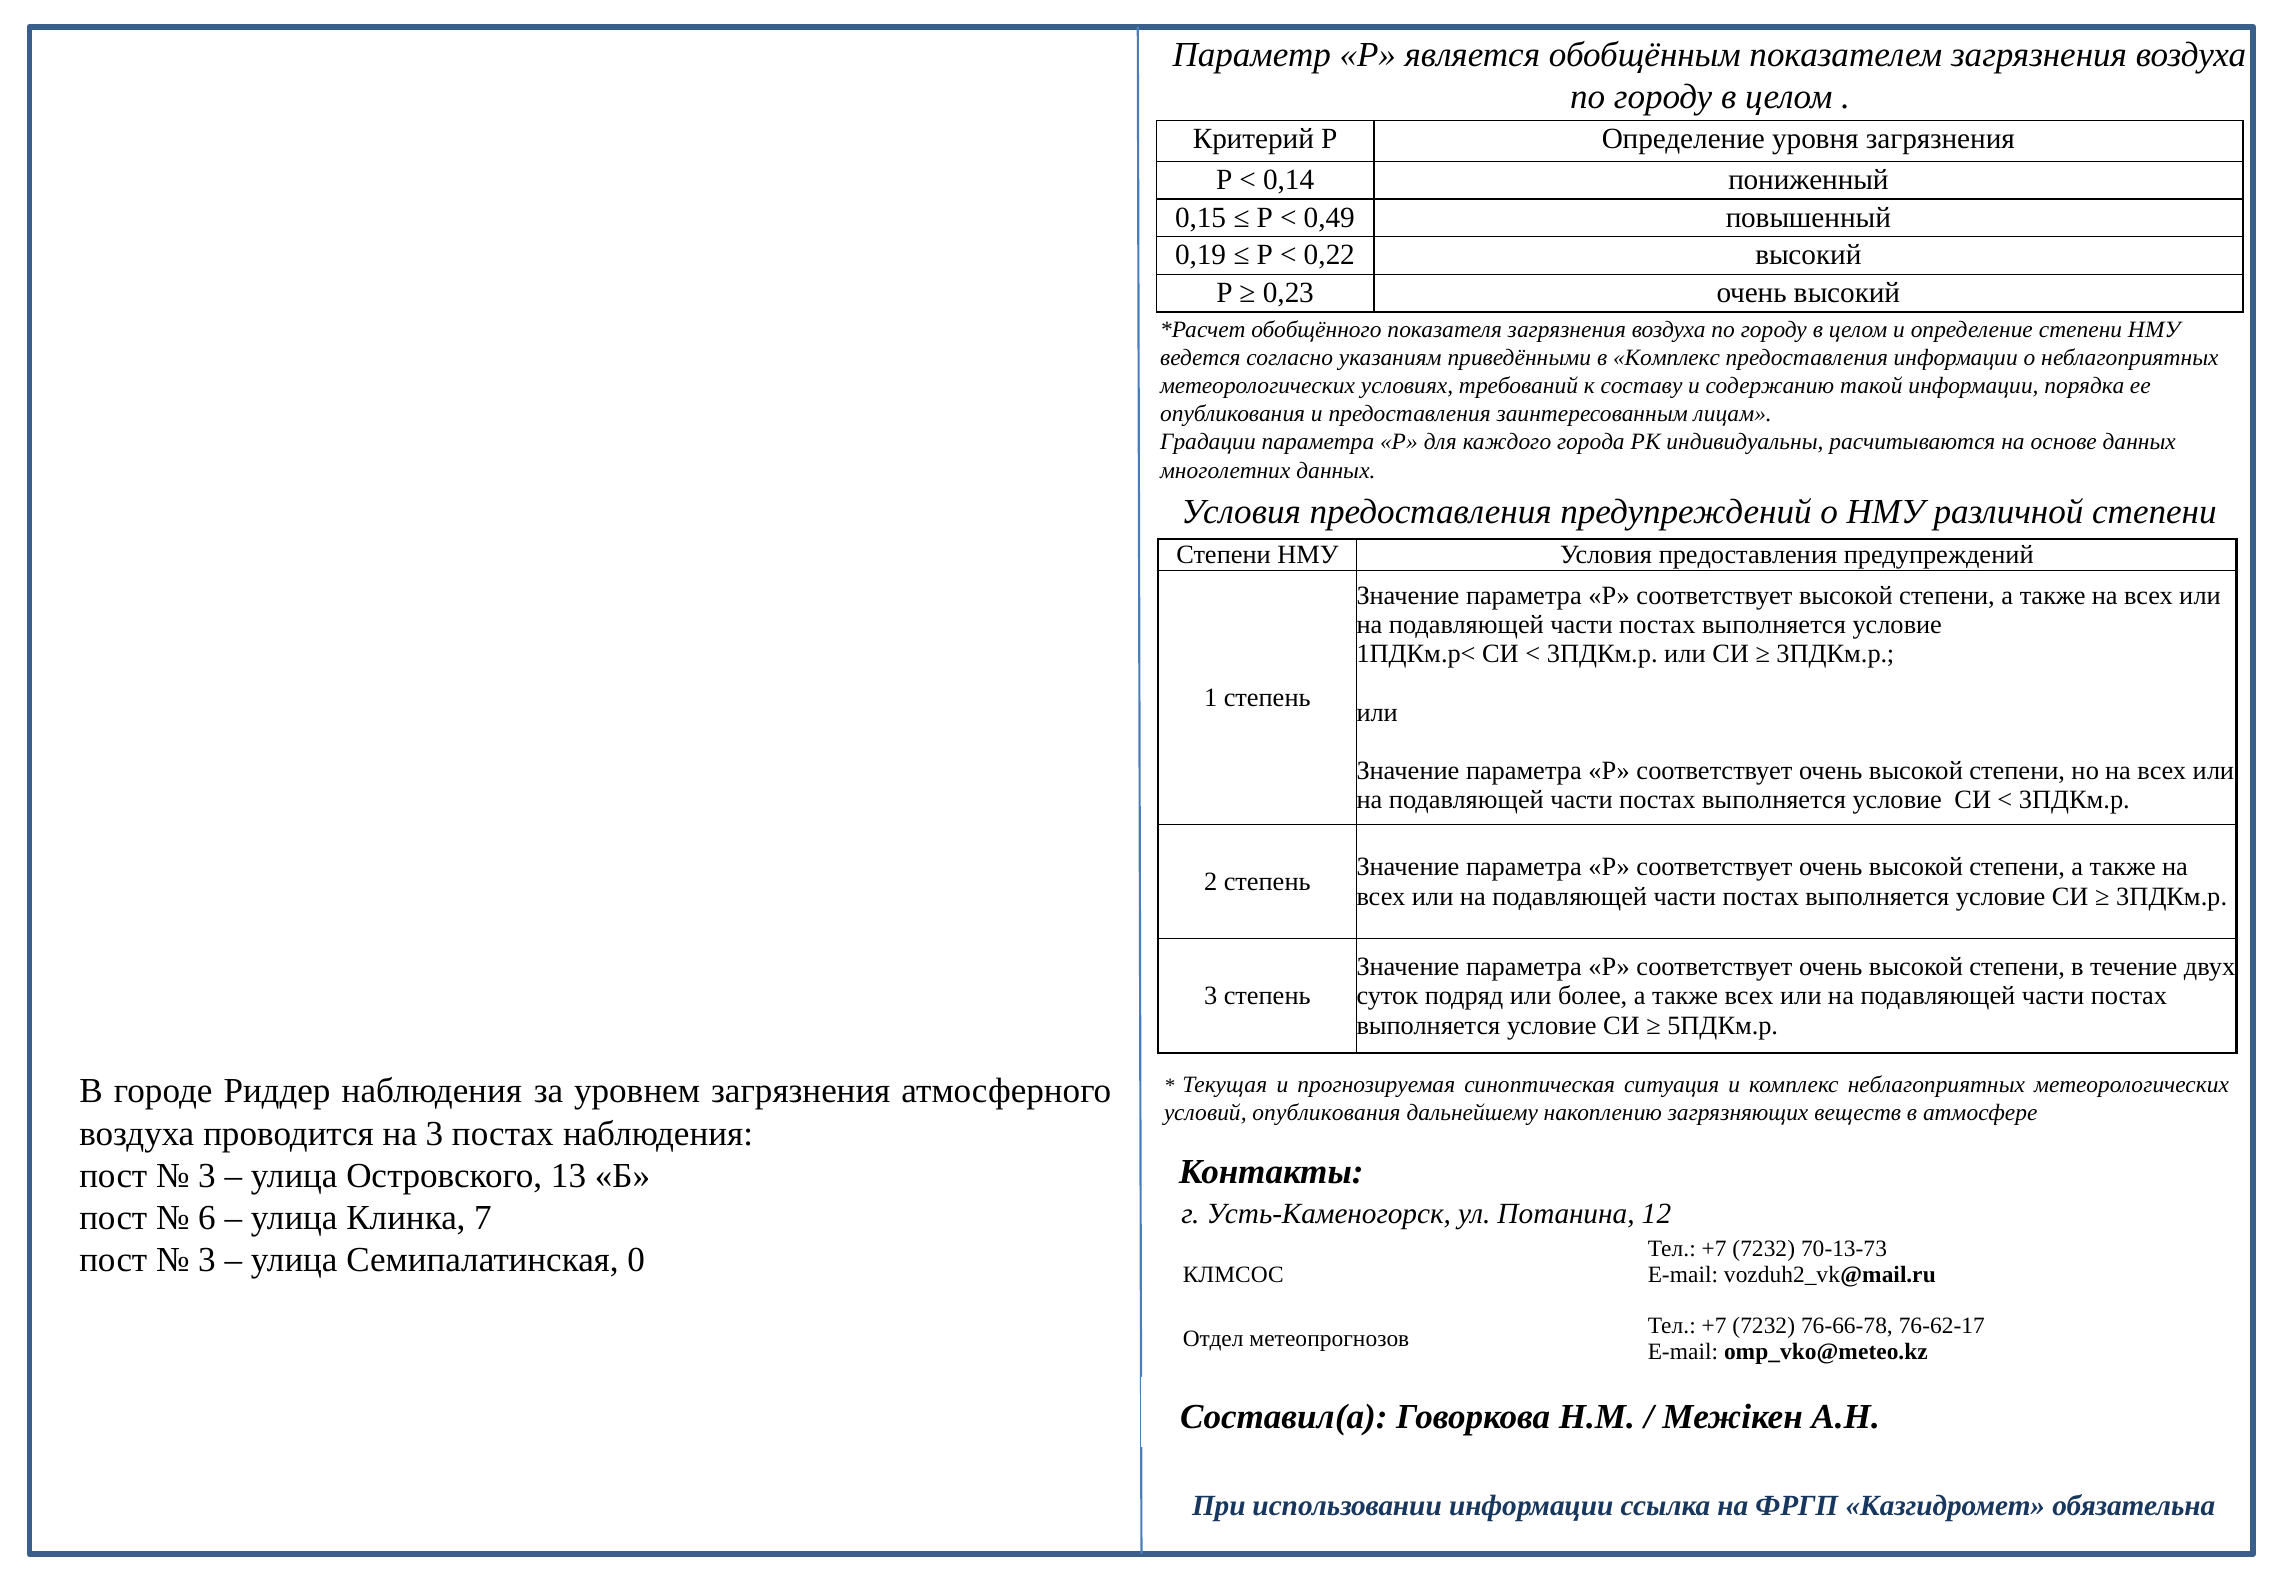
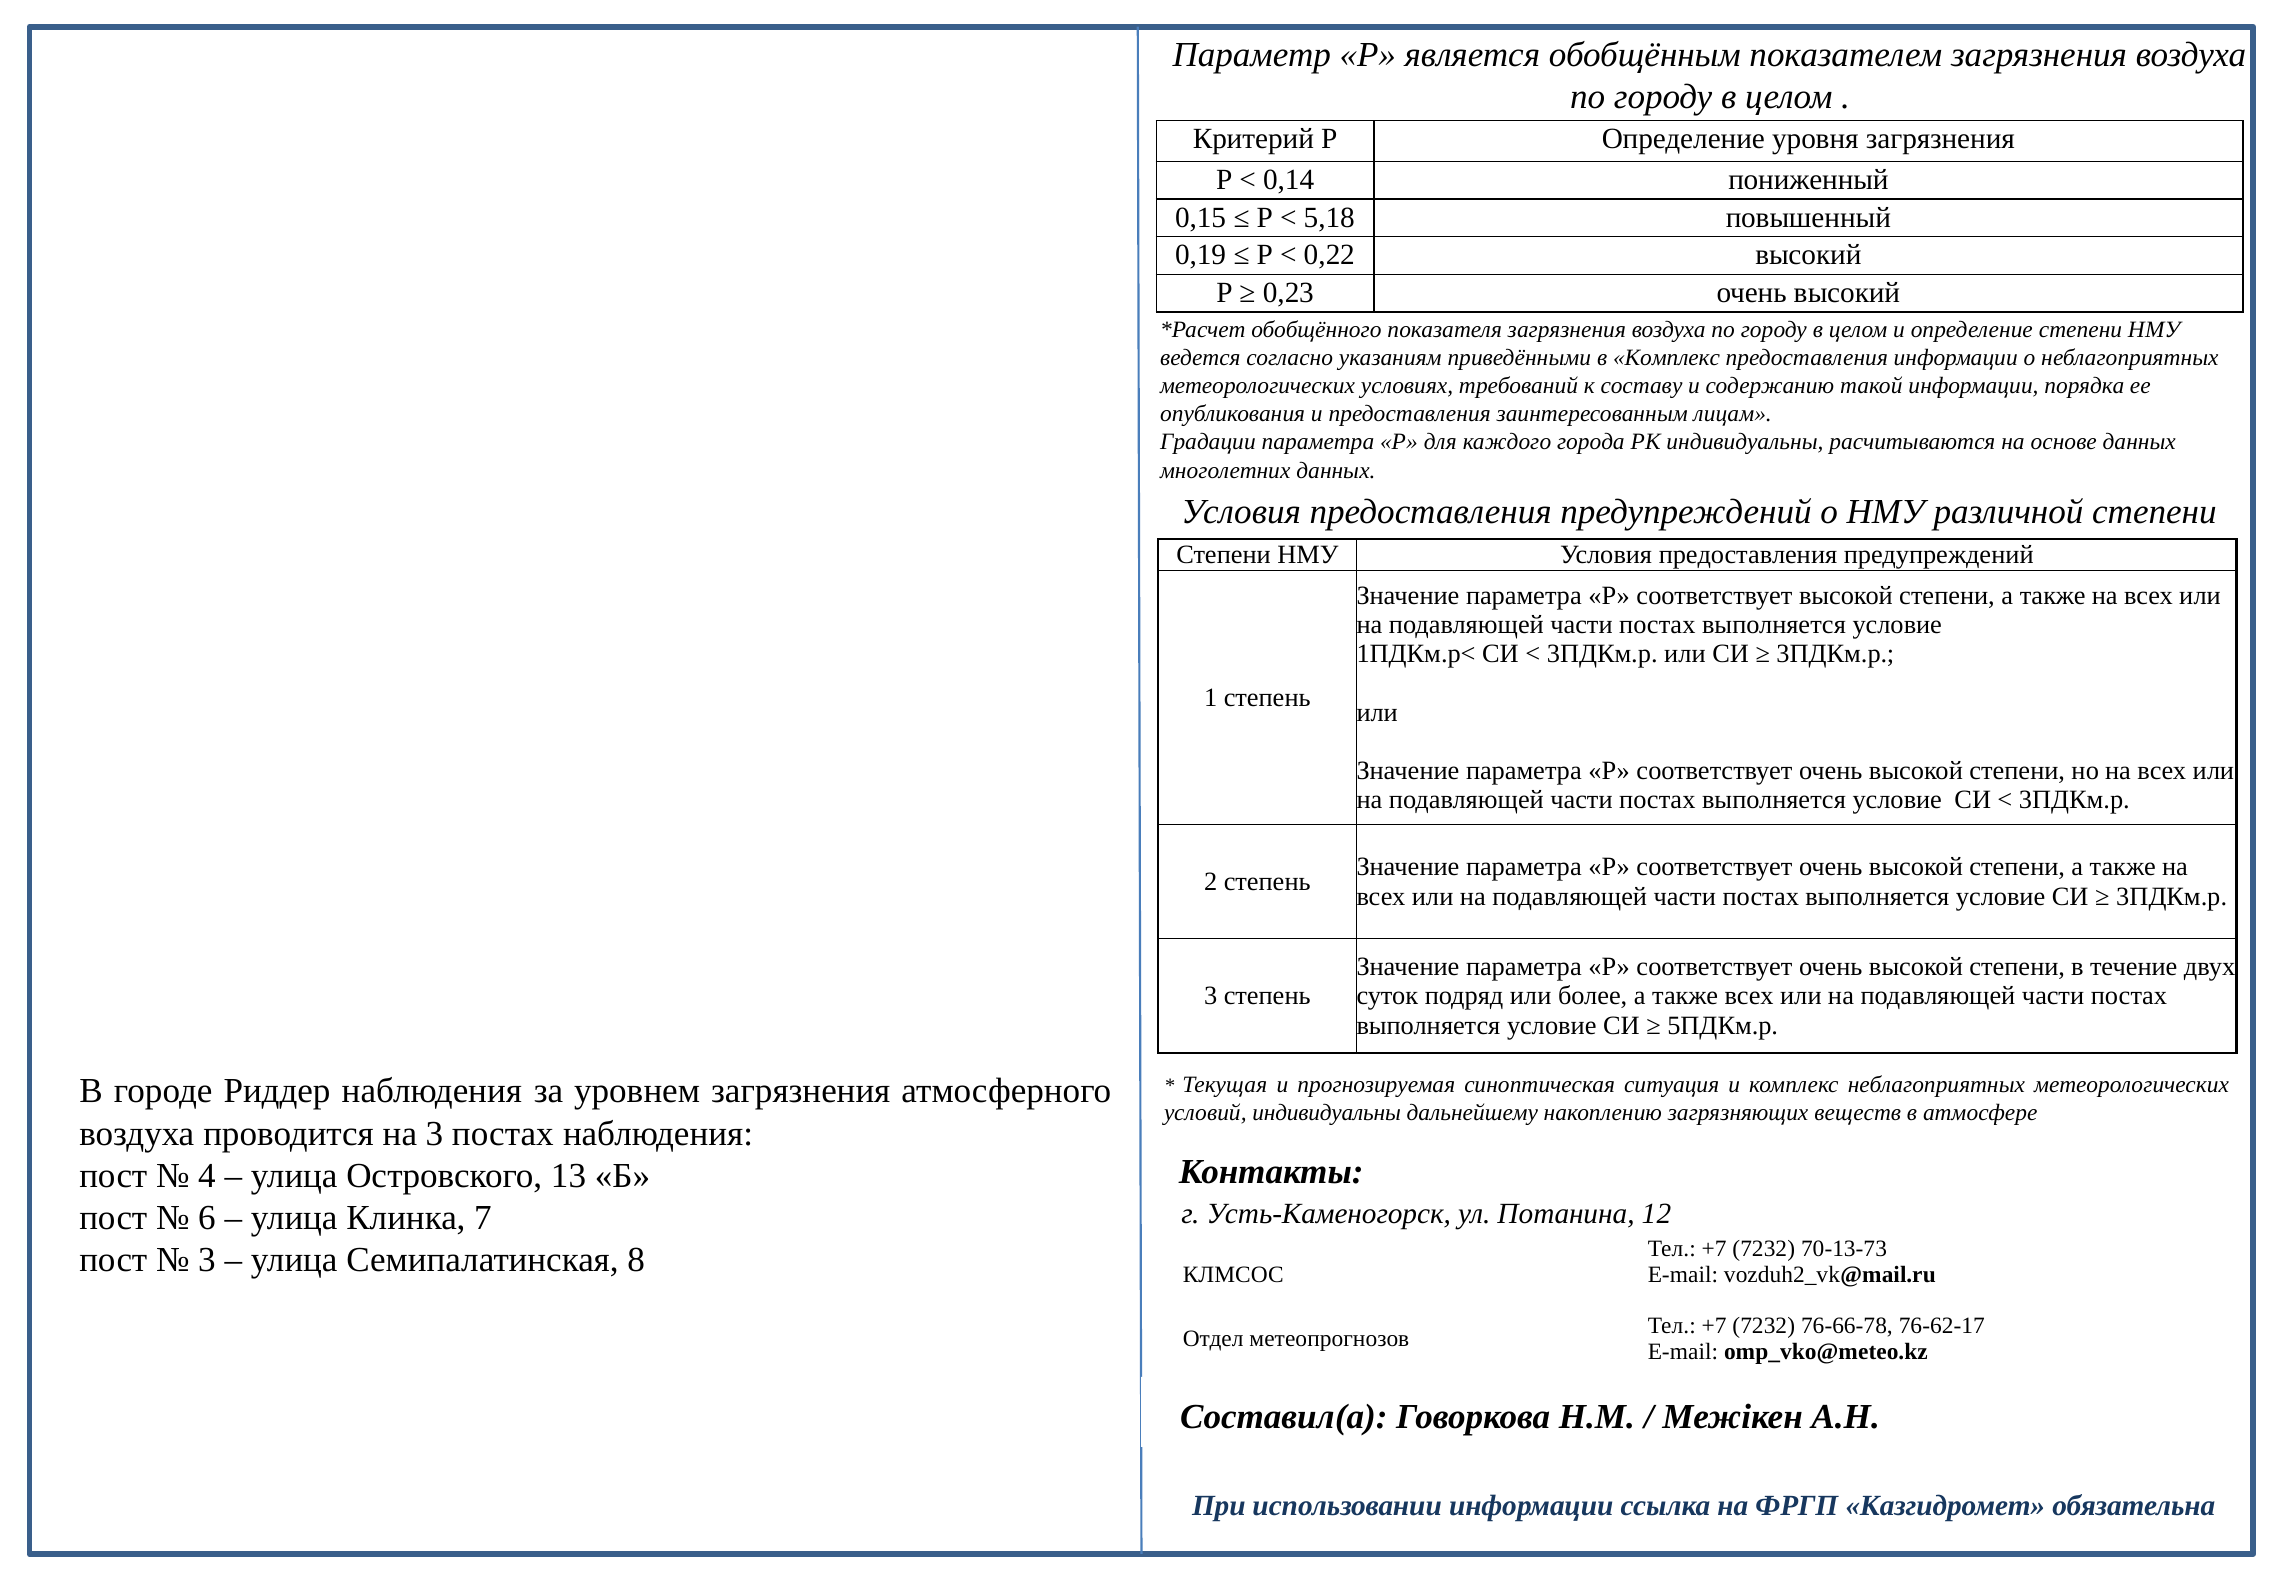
0,49: 0,49 -> 5,18
условий опубликования: опубликования -> индивидуальны
3 at (207, 1175): 3 -> 4
0: 0 -> 8
